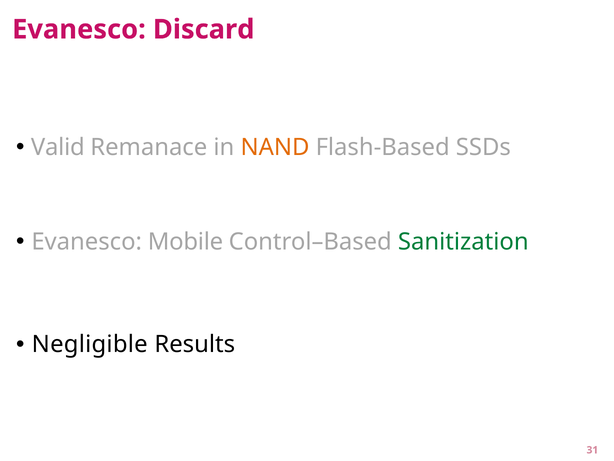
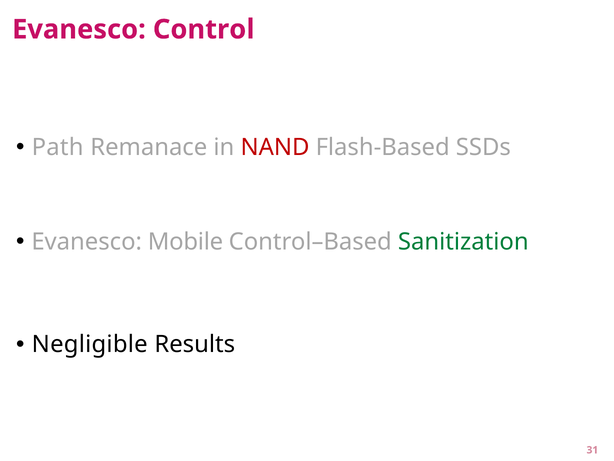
Discard: Discard -> Control
Valid: Valid -> Path
NAND colour: orange -> red
